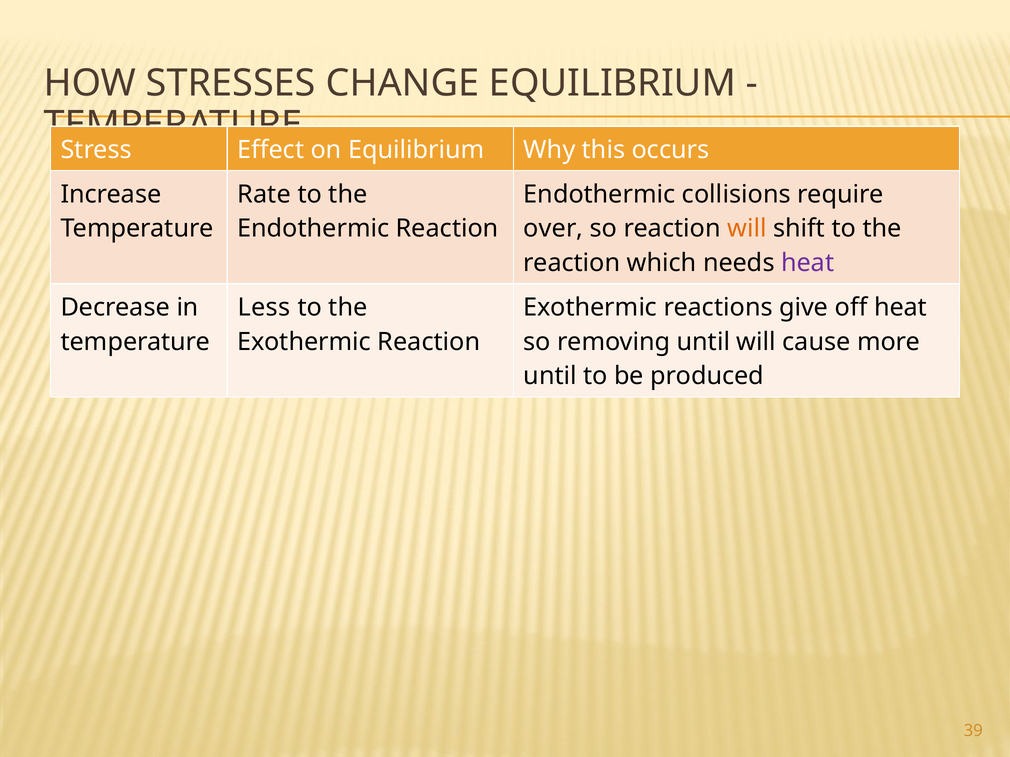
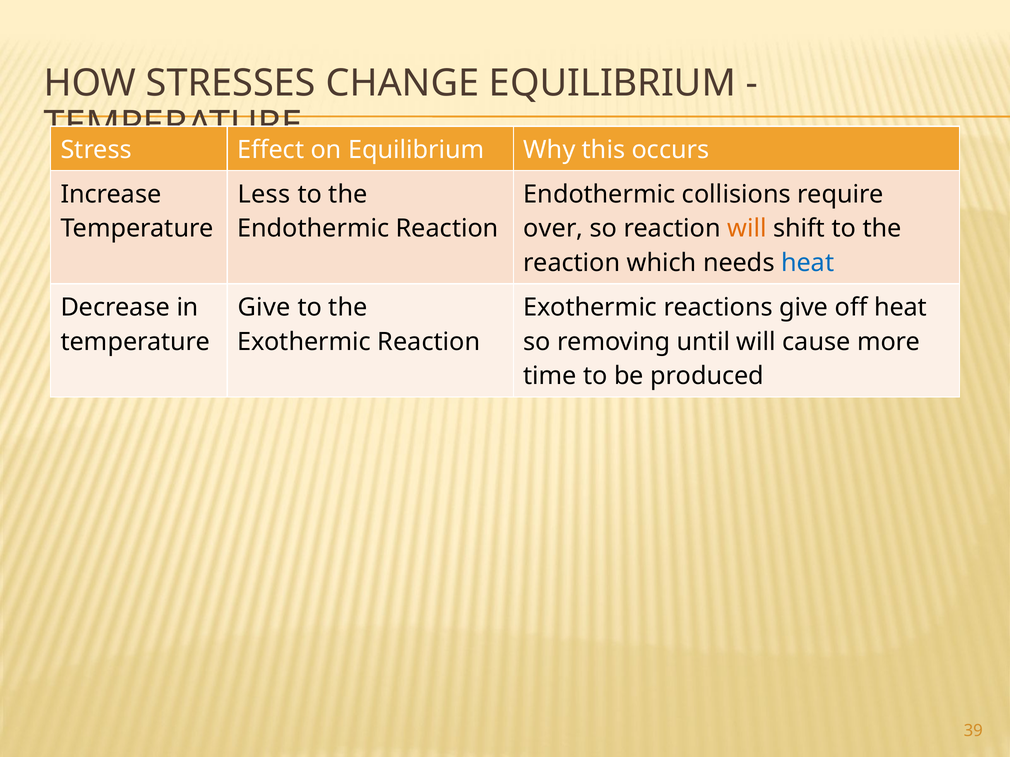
Rate: Rate -> Less
heat at (808, 263) colour: purple -> blue
Less at (264, 308): Less -> Give
until at (550, 376): until -> time
